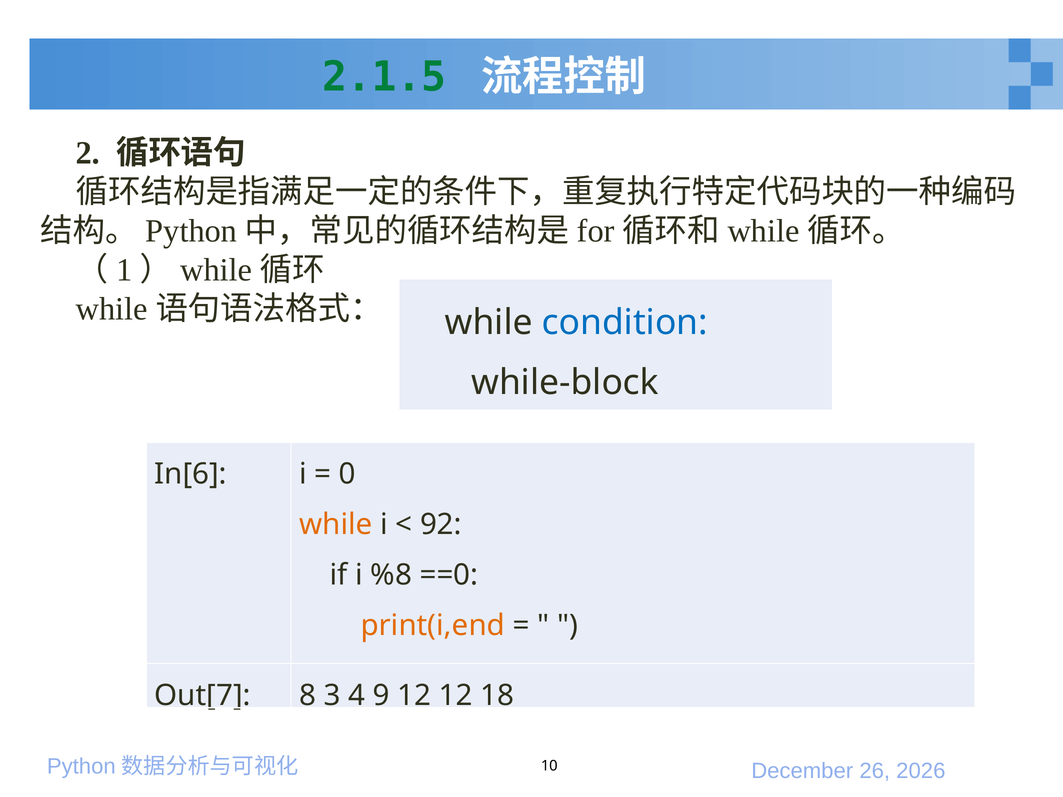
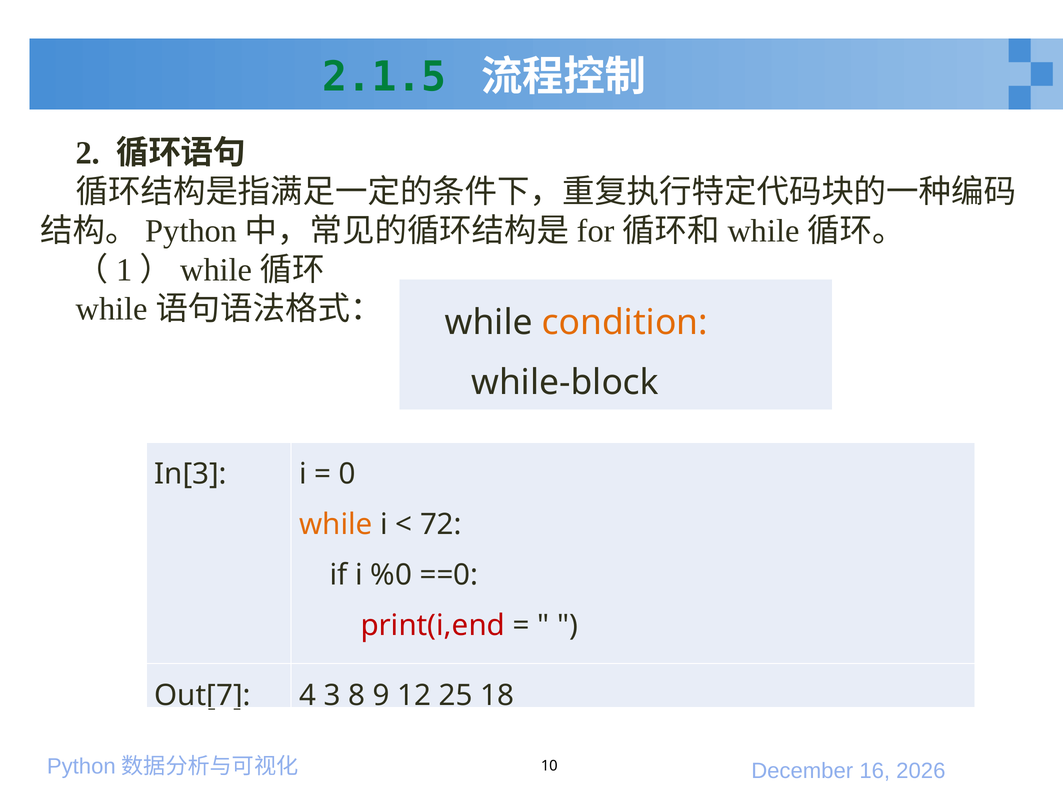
condition colour: blue -> orange
In[6: In[6 -> In[3
92: 92 -> 72
%8: %8 -> %0
print(i,end colour: orange -> red
8: 8 -> 4
4: 4 -> 8
12 12: 12 -> 25
26: 26 -> 16
